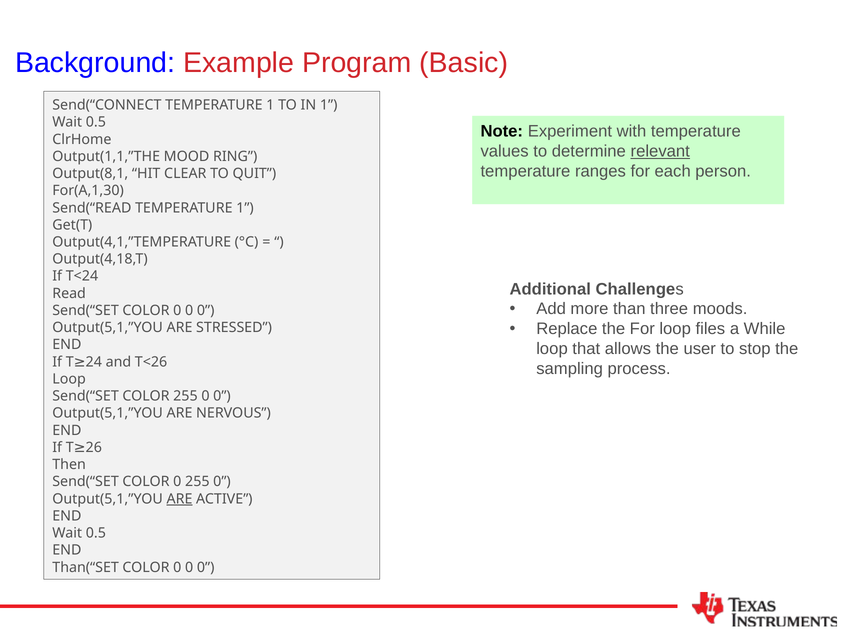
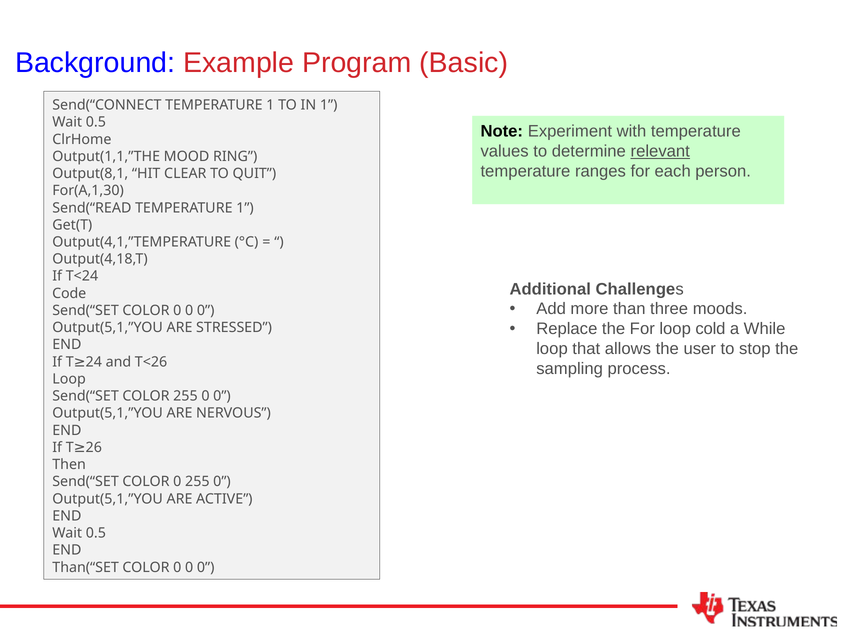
Read: Read -> Code
files: files -> cold
ARE at (180, 499) underline: present -> none
